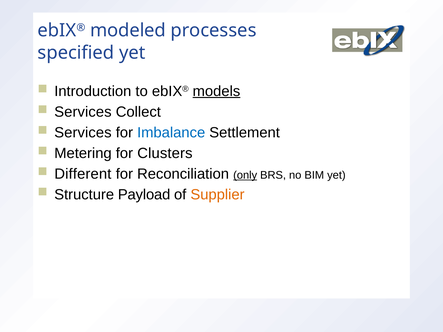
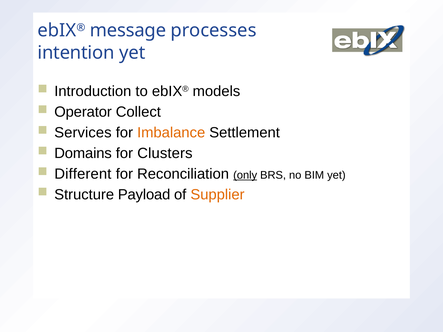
modeled: modeled -> message
specified: specified -> intention
models underline: present -> none
Services at (83, 112): Services -> Operator
Imbalance colour: blue -> orange
Metering: Metering -> Domains
